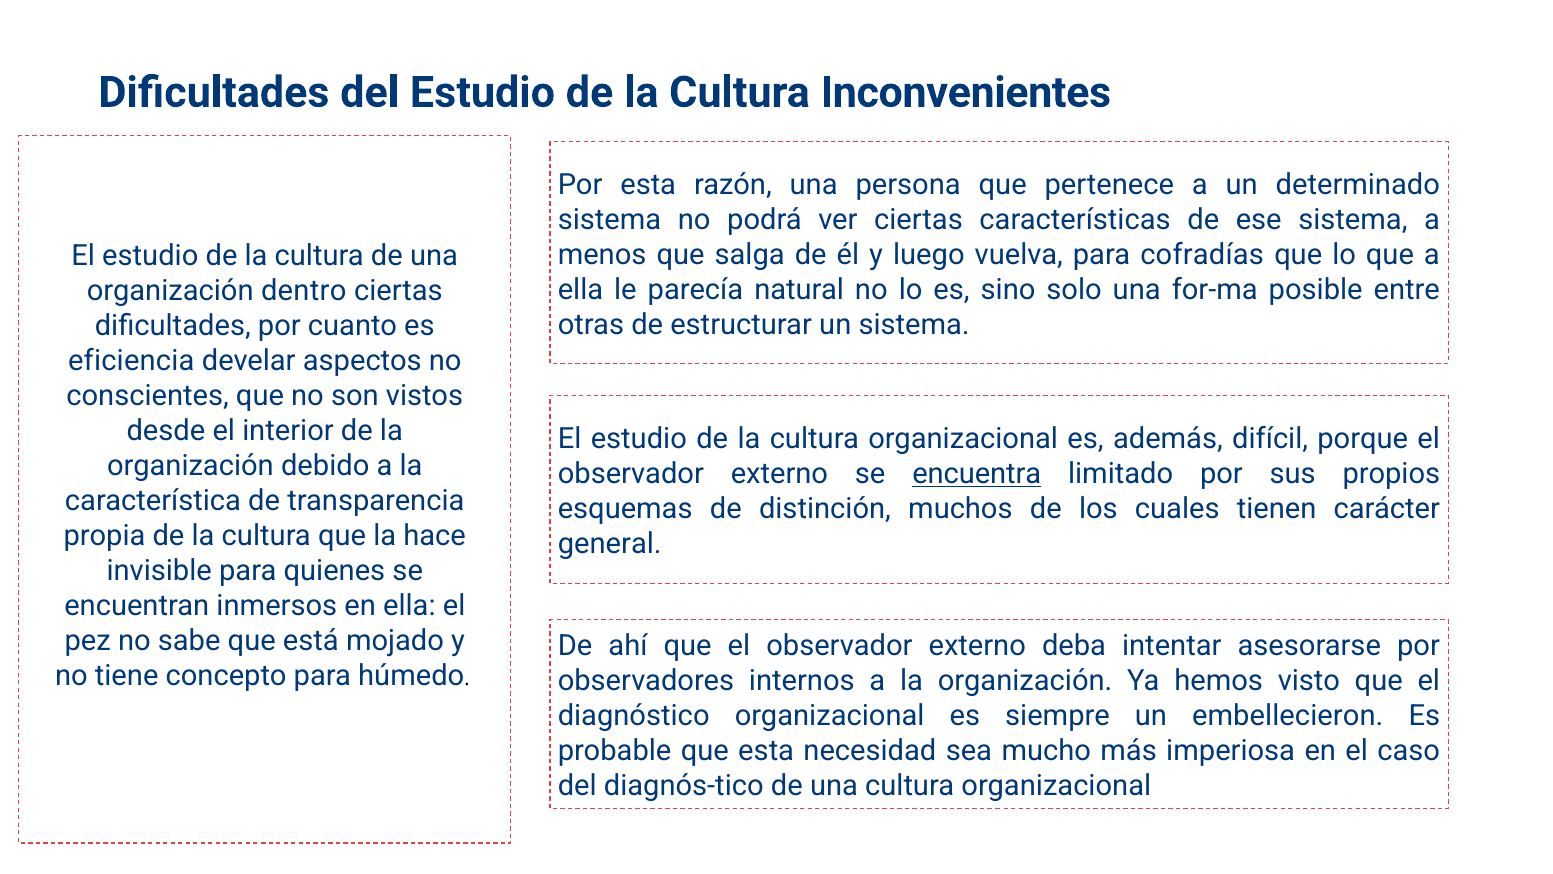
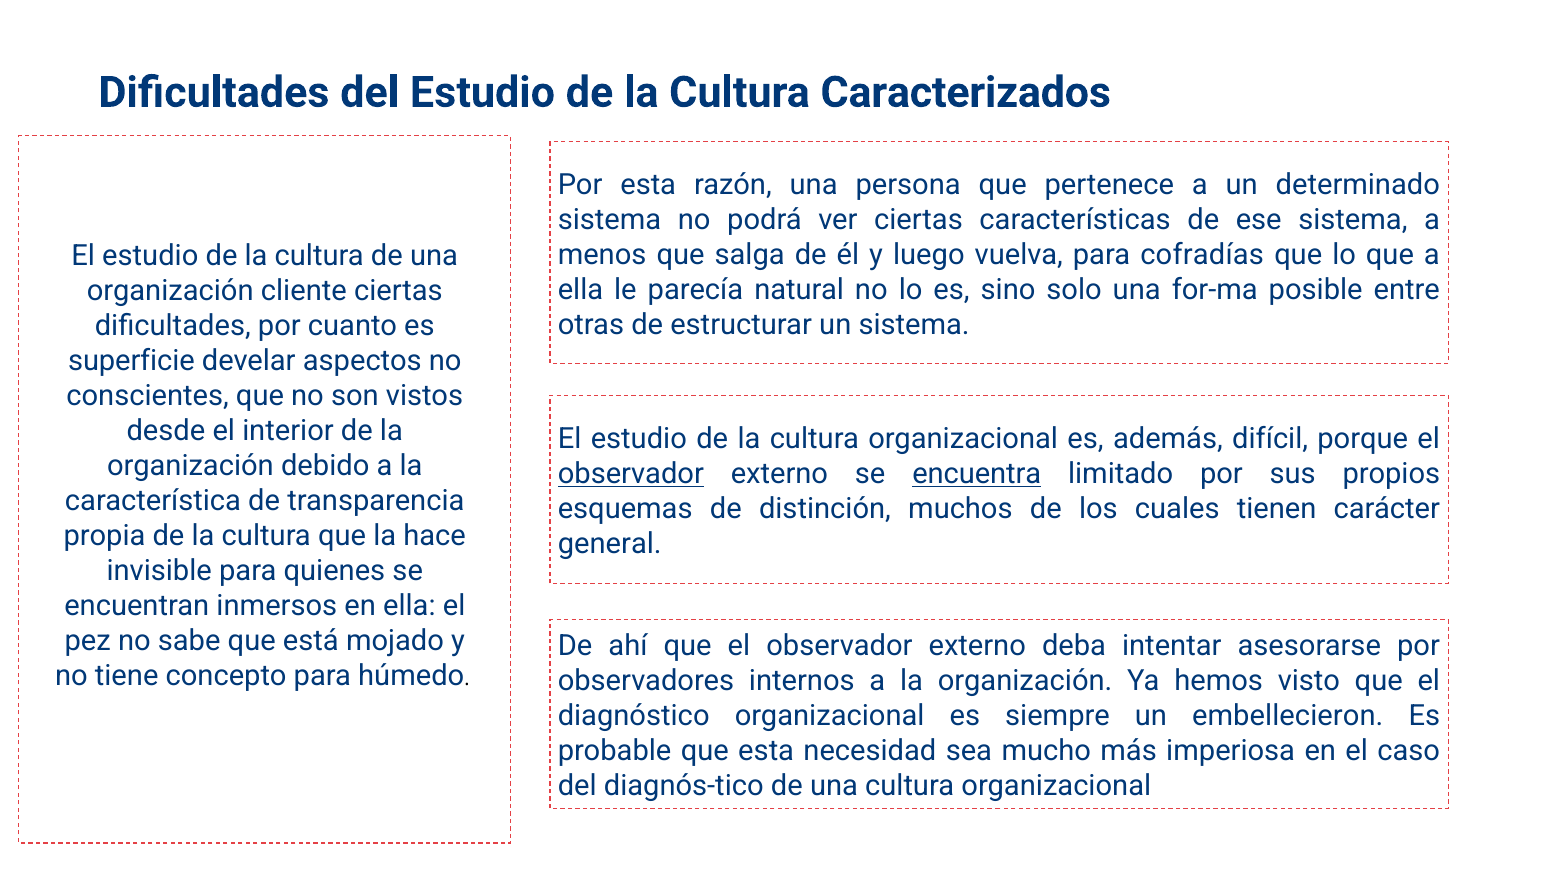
Inconvenientes: Inconvenientes -> Caracterizados
dentro: dentro -> cliente
eficiencia: eficiencia -> superficie
observador at (631, 474) underline: none -> present
